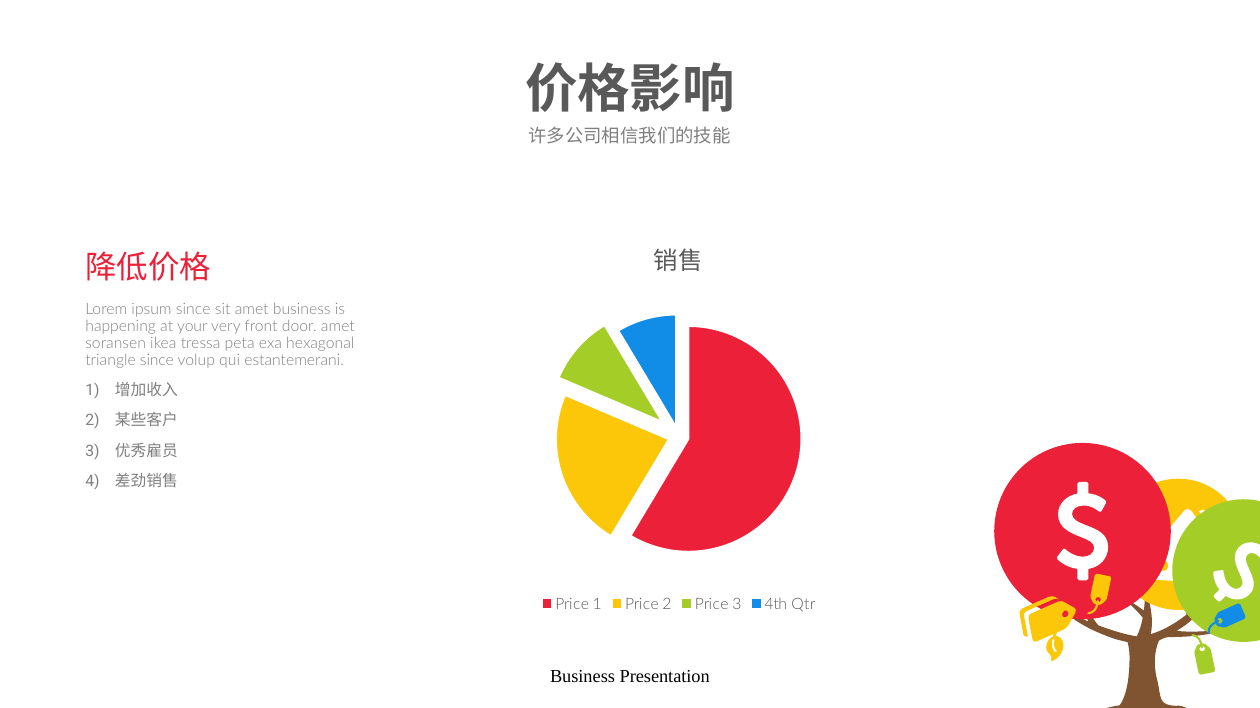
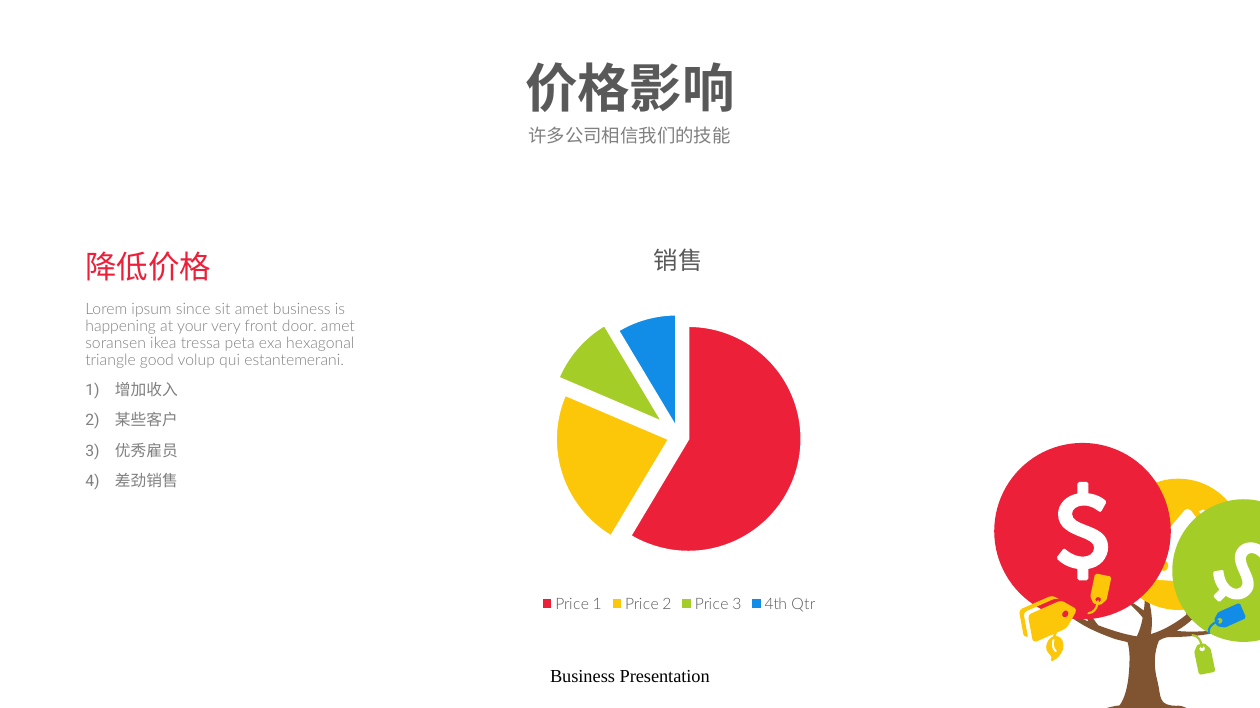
triangle since: since -> good
